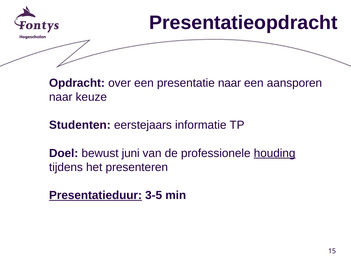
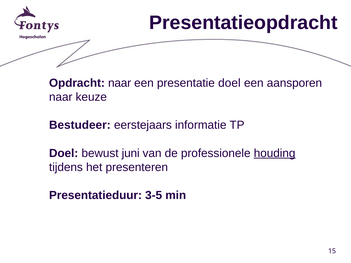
Opdracht over: over -> naar
presentatie naar: naar -> doel
Studenten: Studenten -> Bestudeer
Presentatieduur underline: present -> none
